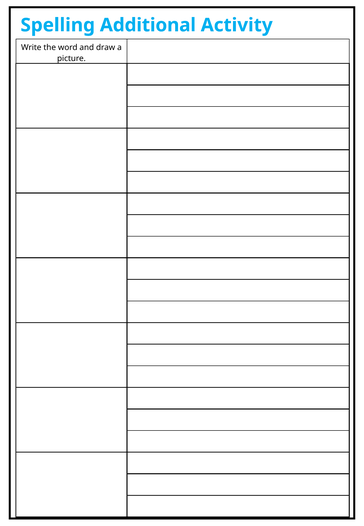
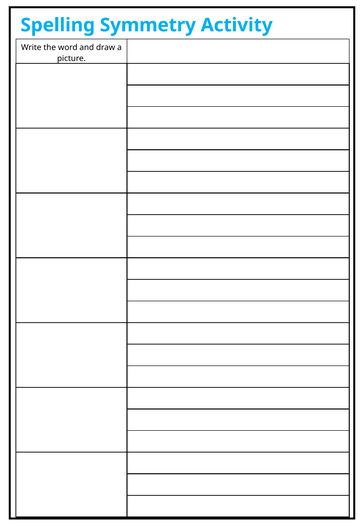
Additional: Additional -> Symmetry
